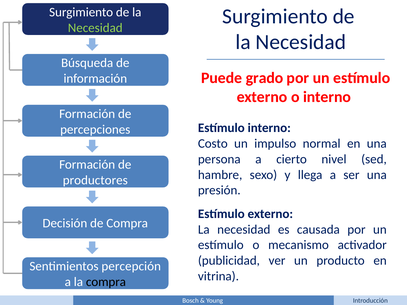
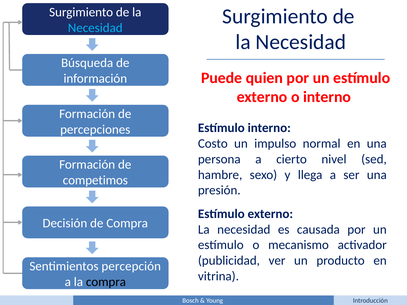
Necesidad at (95, 28) colour: light green -> light blue
grado: grado -> quien
productores: productores -> competimos
